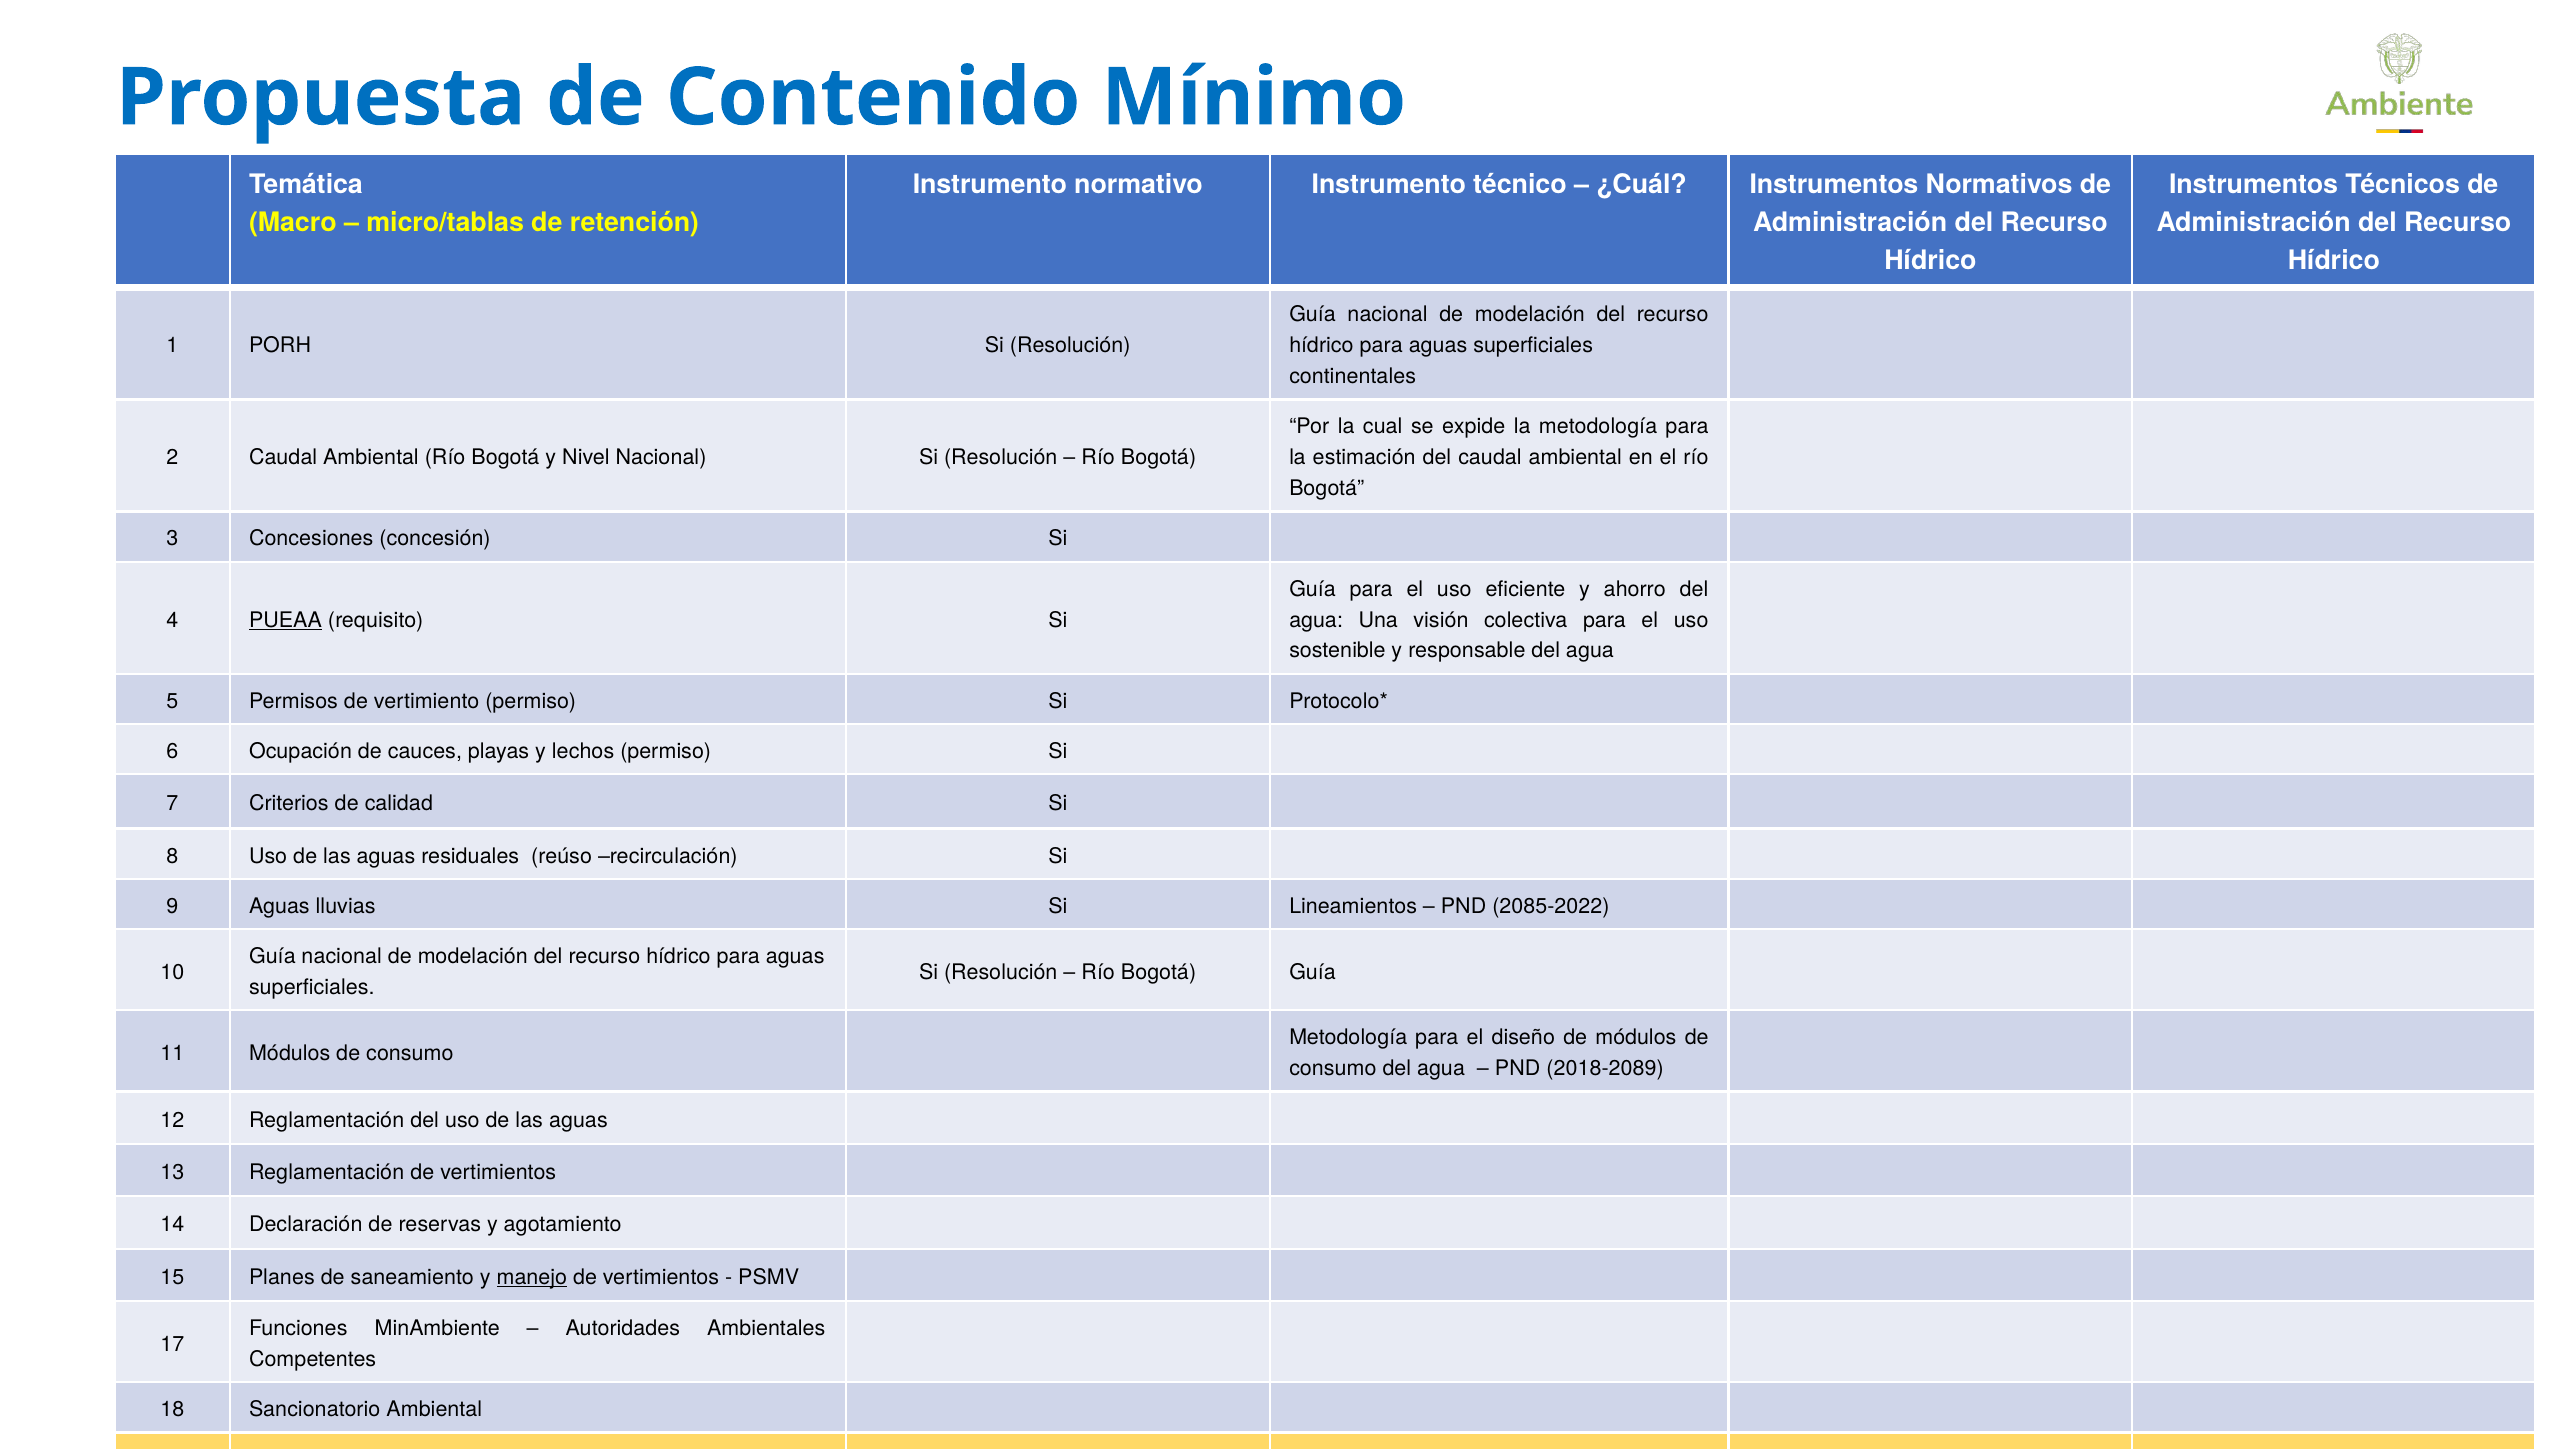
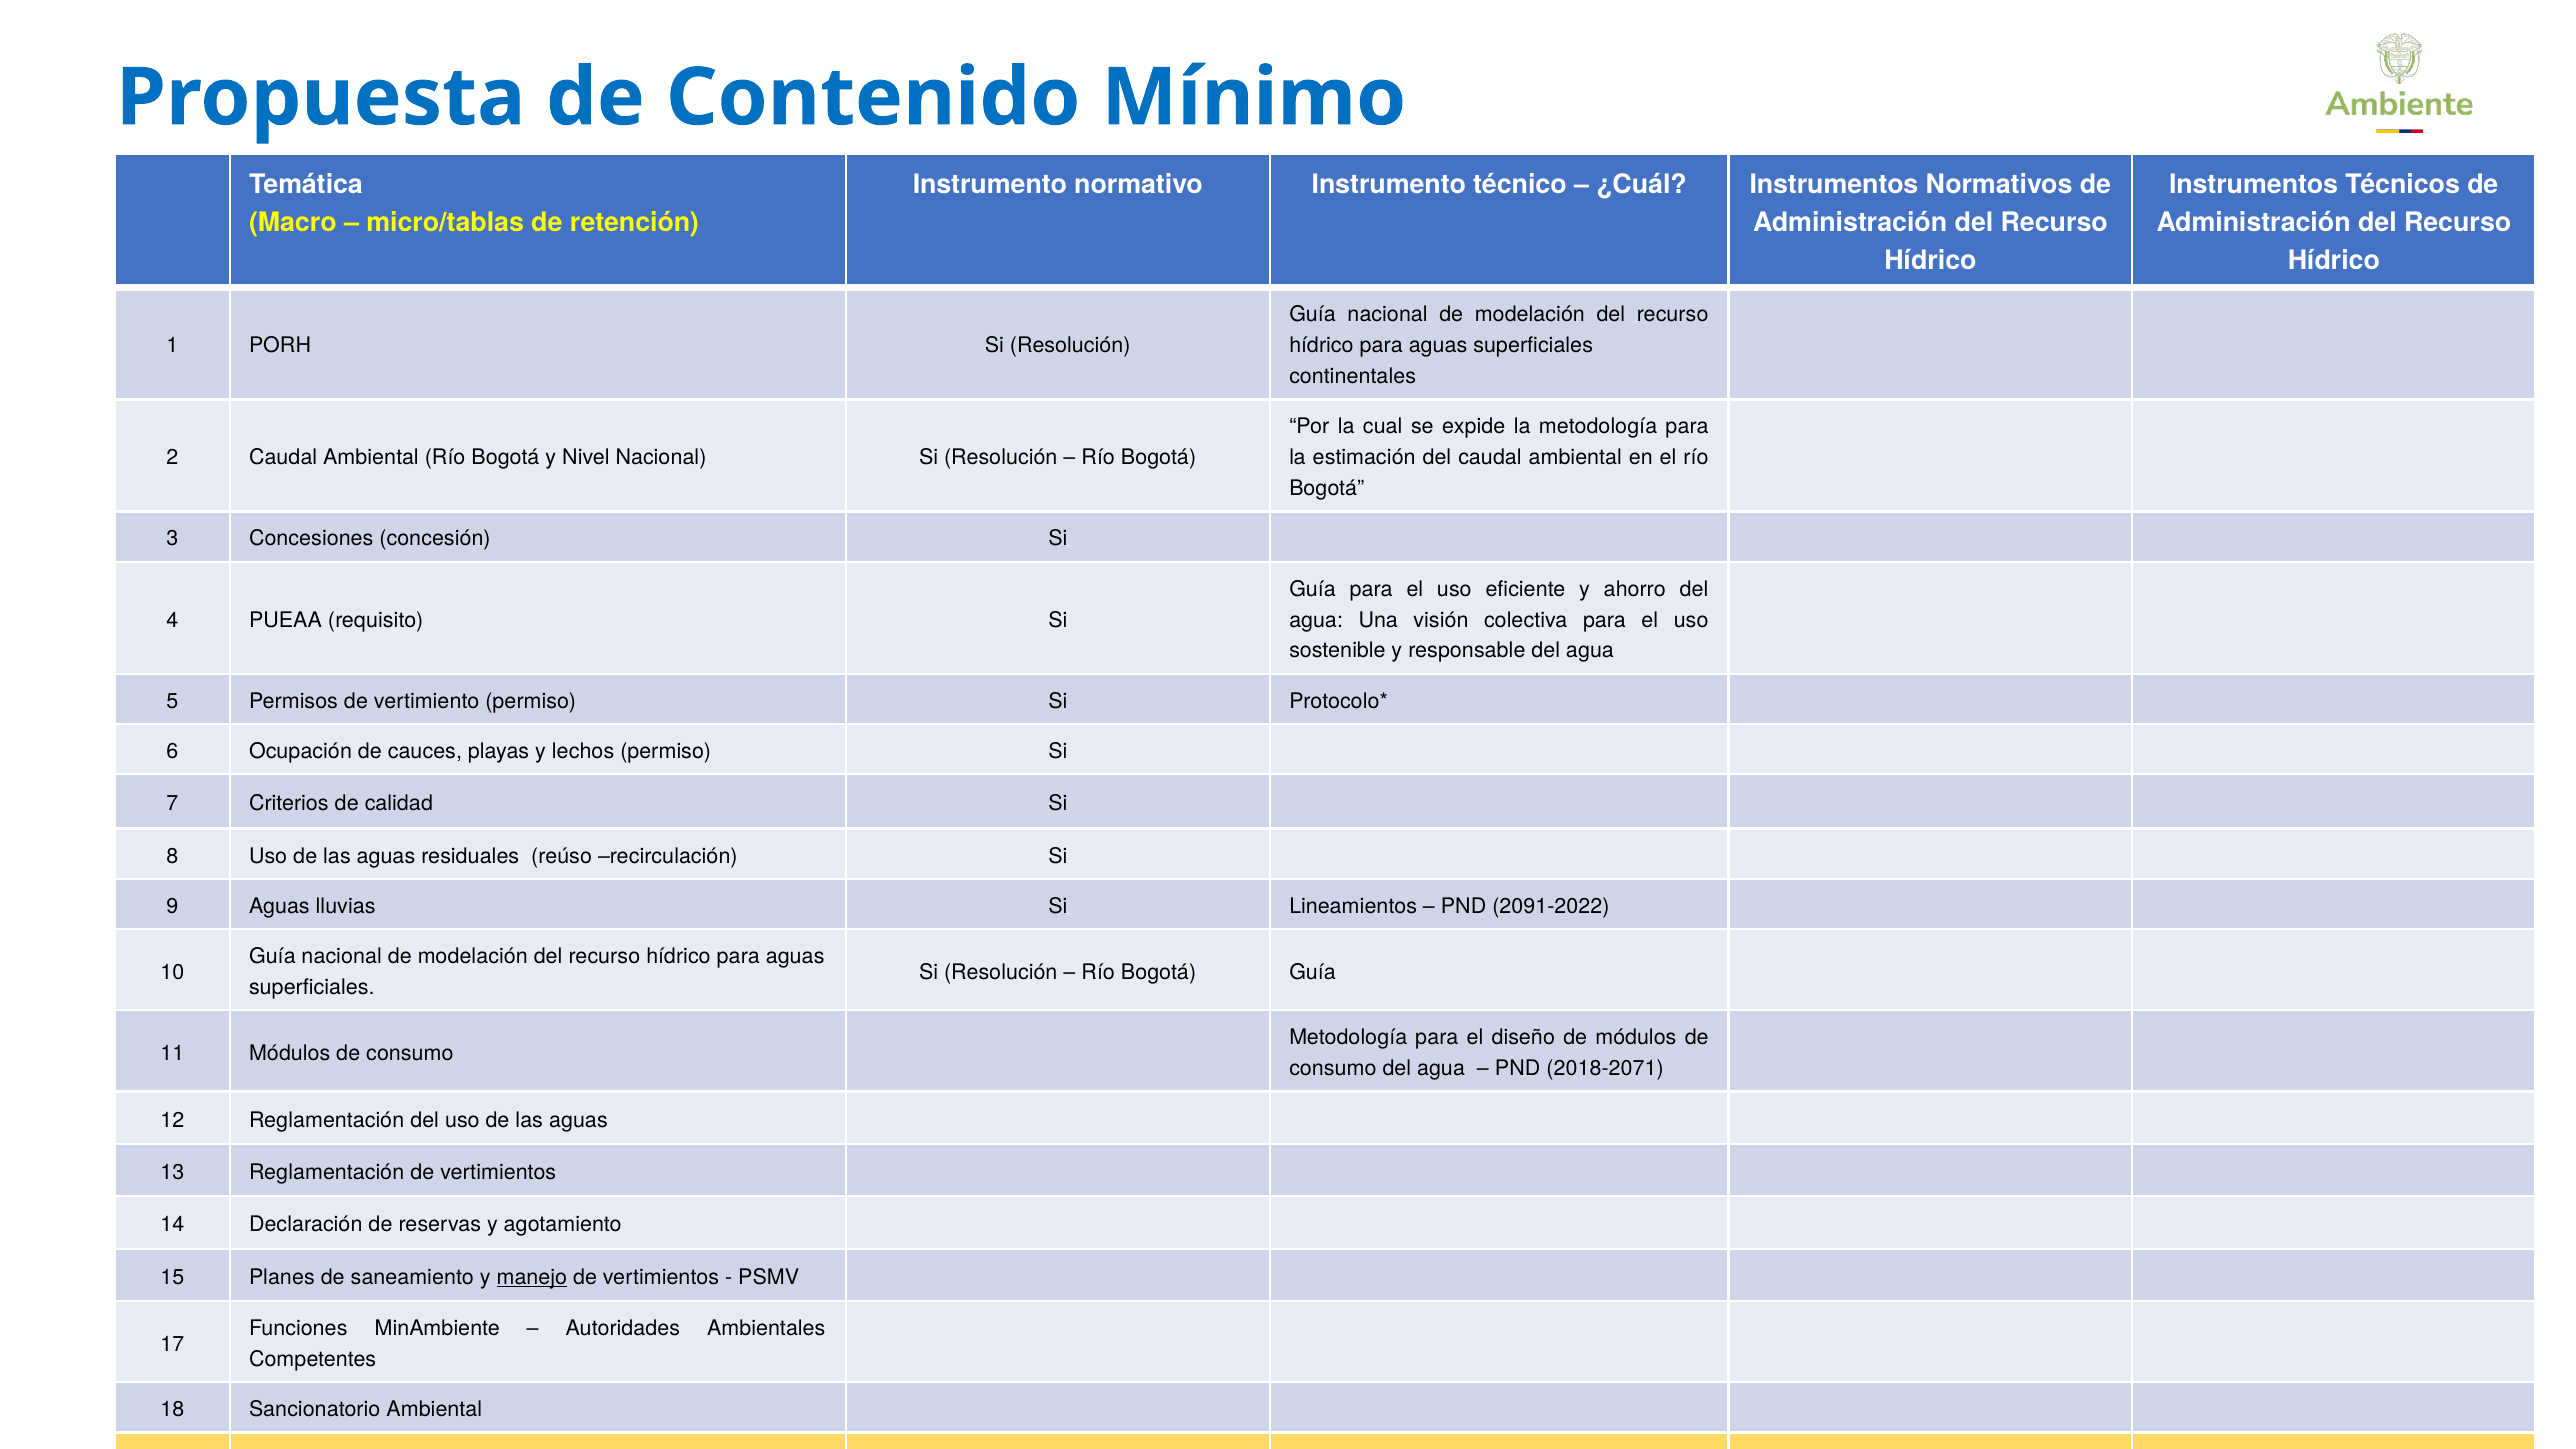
PUEAA underline: present -> none
2085-2022: 2085-2022 -> 2091-2022
2018-2089: 2018-2089 -> 2018-2071
